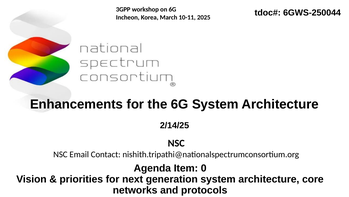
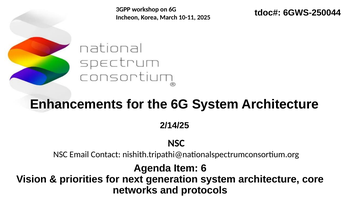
0: 0 -> 6
